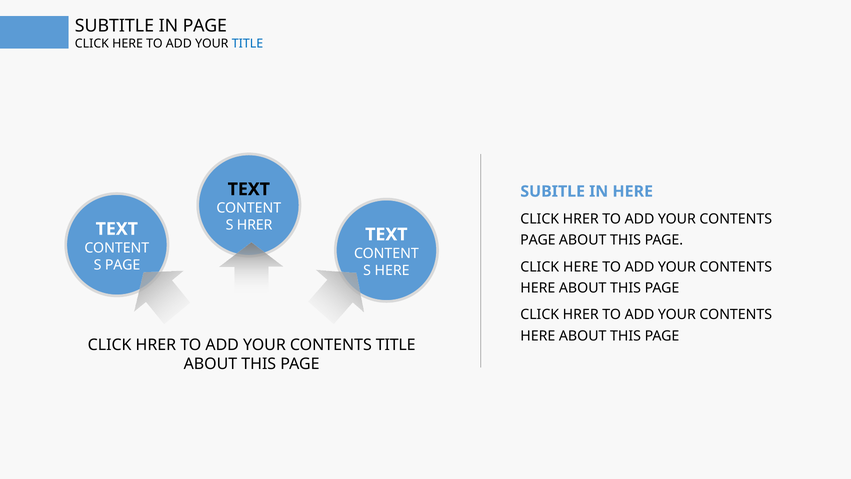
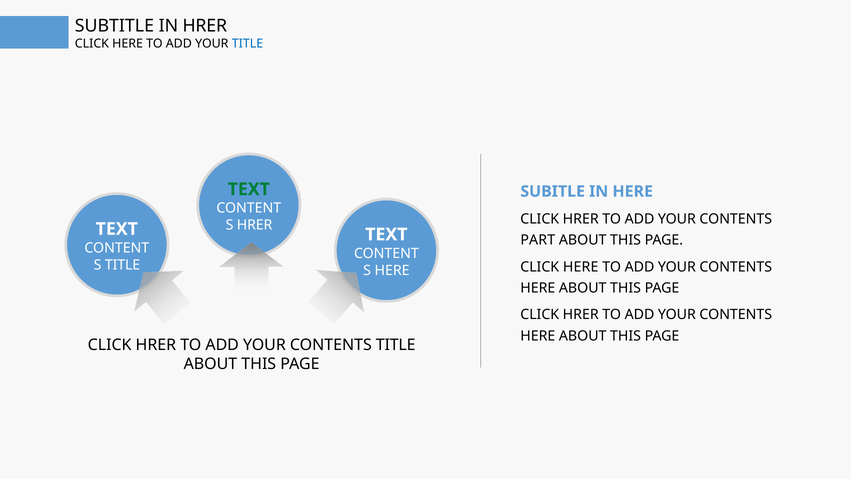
IN PAGE: PAGE -> HRER
TEXT at (249, 189) colour: black -> green
PAGE at (538, 240): PAGE -> PART
PAGE at (123, 265): PAGE -> TITLE
